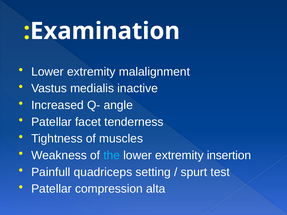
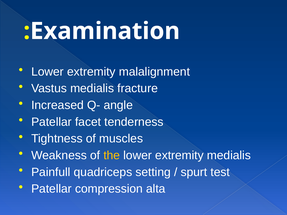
inactive: inactive -> fracture
the colour: light blue -> yellow
extremity insertion: insertion -> medialis
